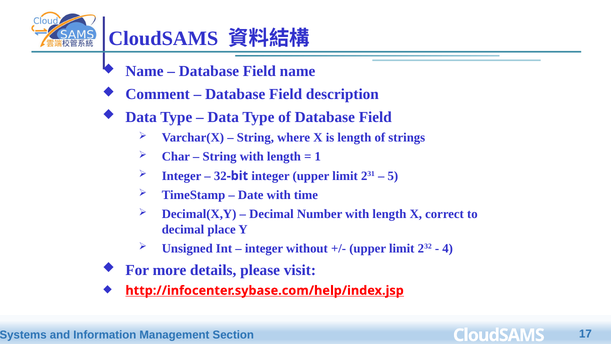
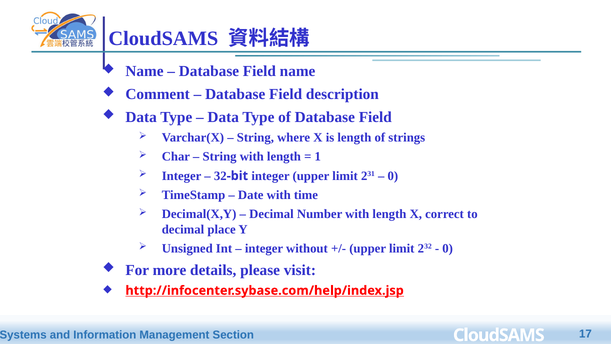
5 at (393, 176): 5 -> 0
4 at (448, 248): 4 -> 0
